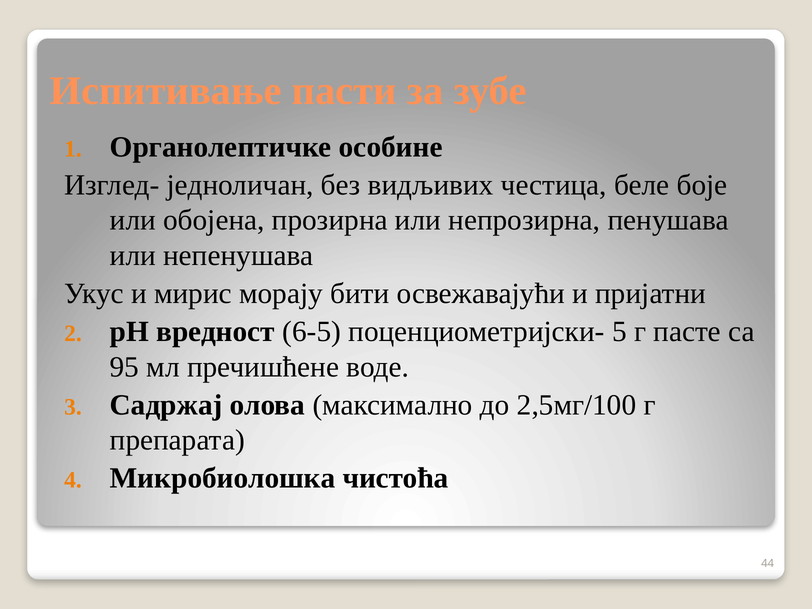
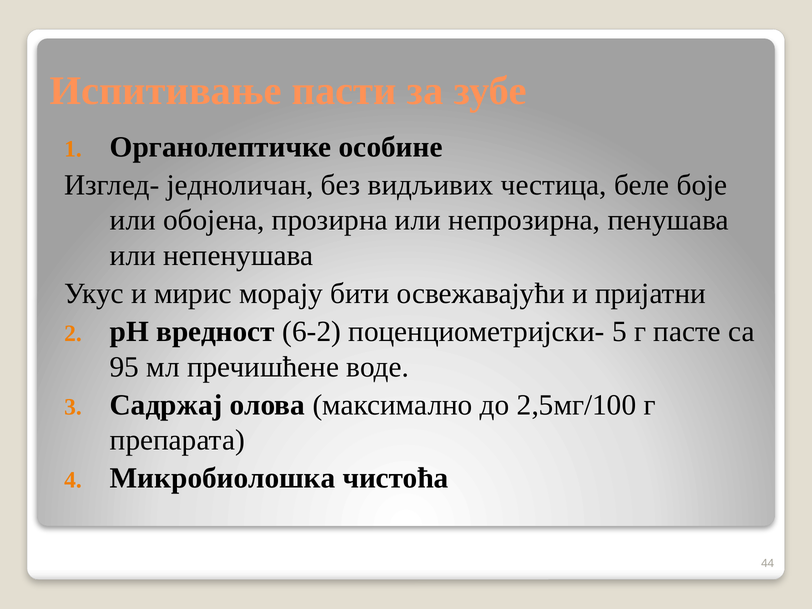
6-5: 6-5 -> 6-2
